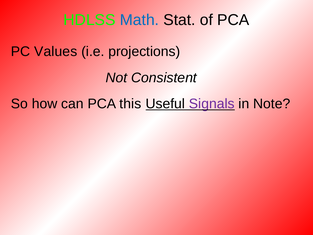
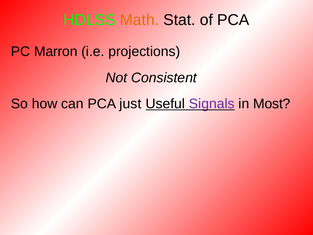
Math colour: blue -> orange
Values: Values -> Marron
this: this -> just
Note: Note -> Most
